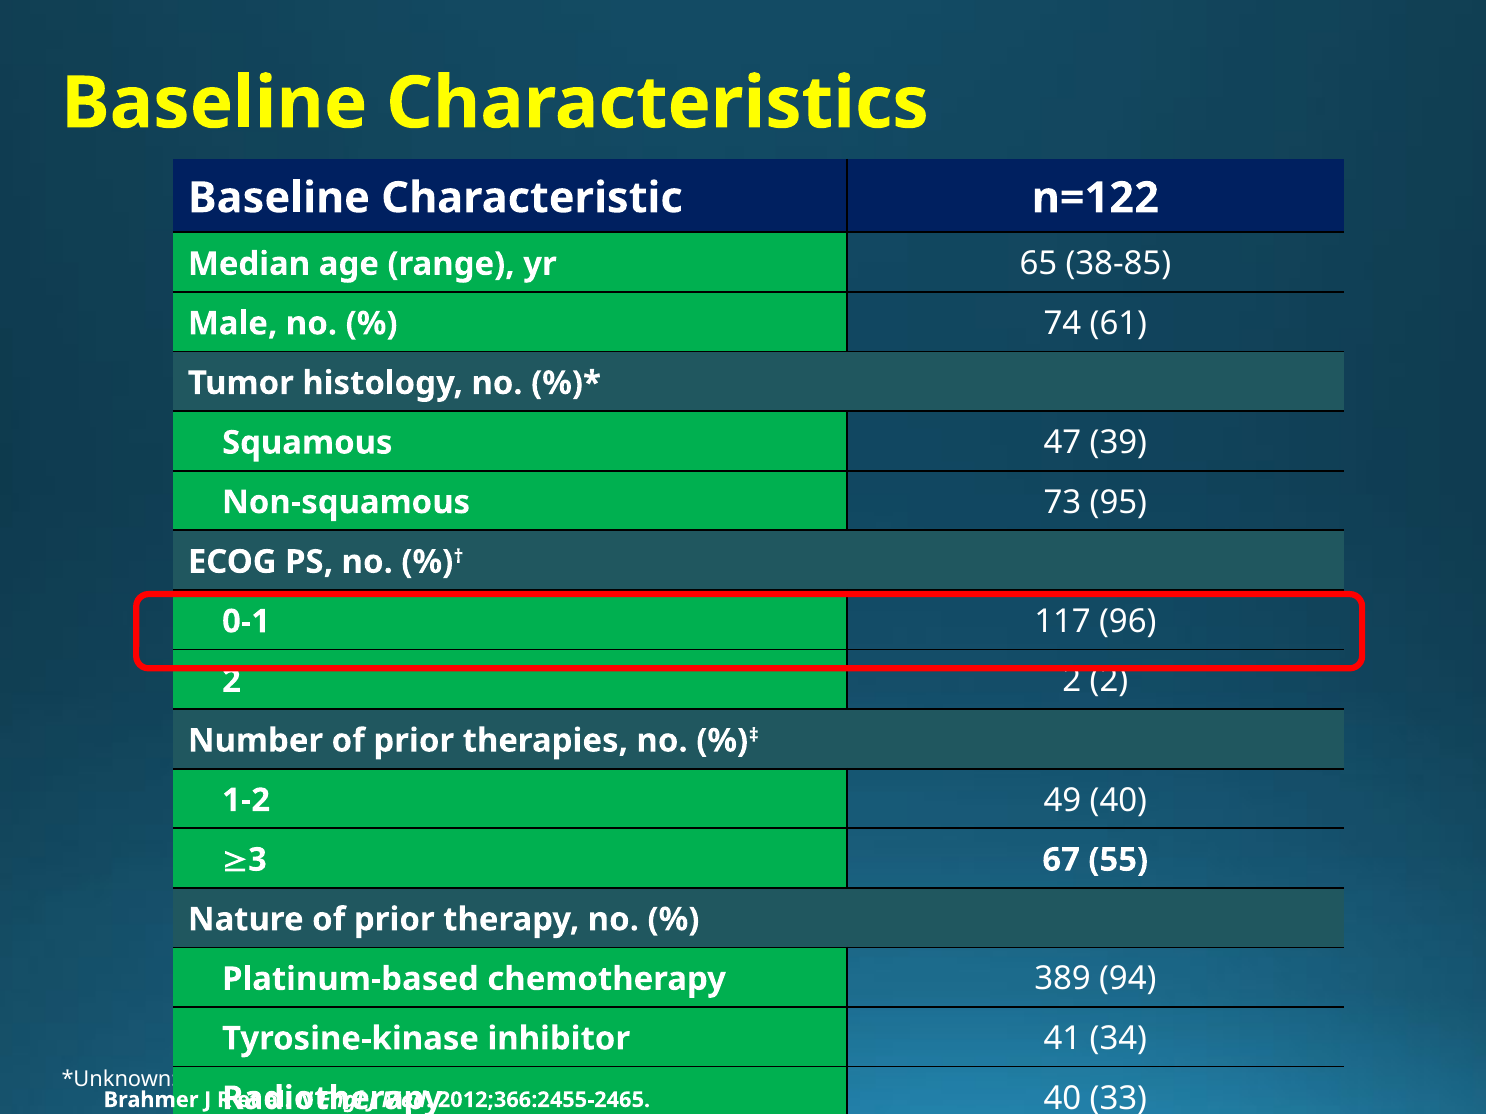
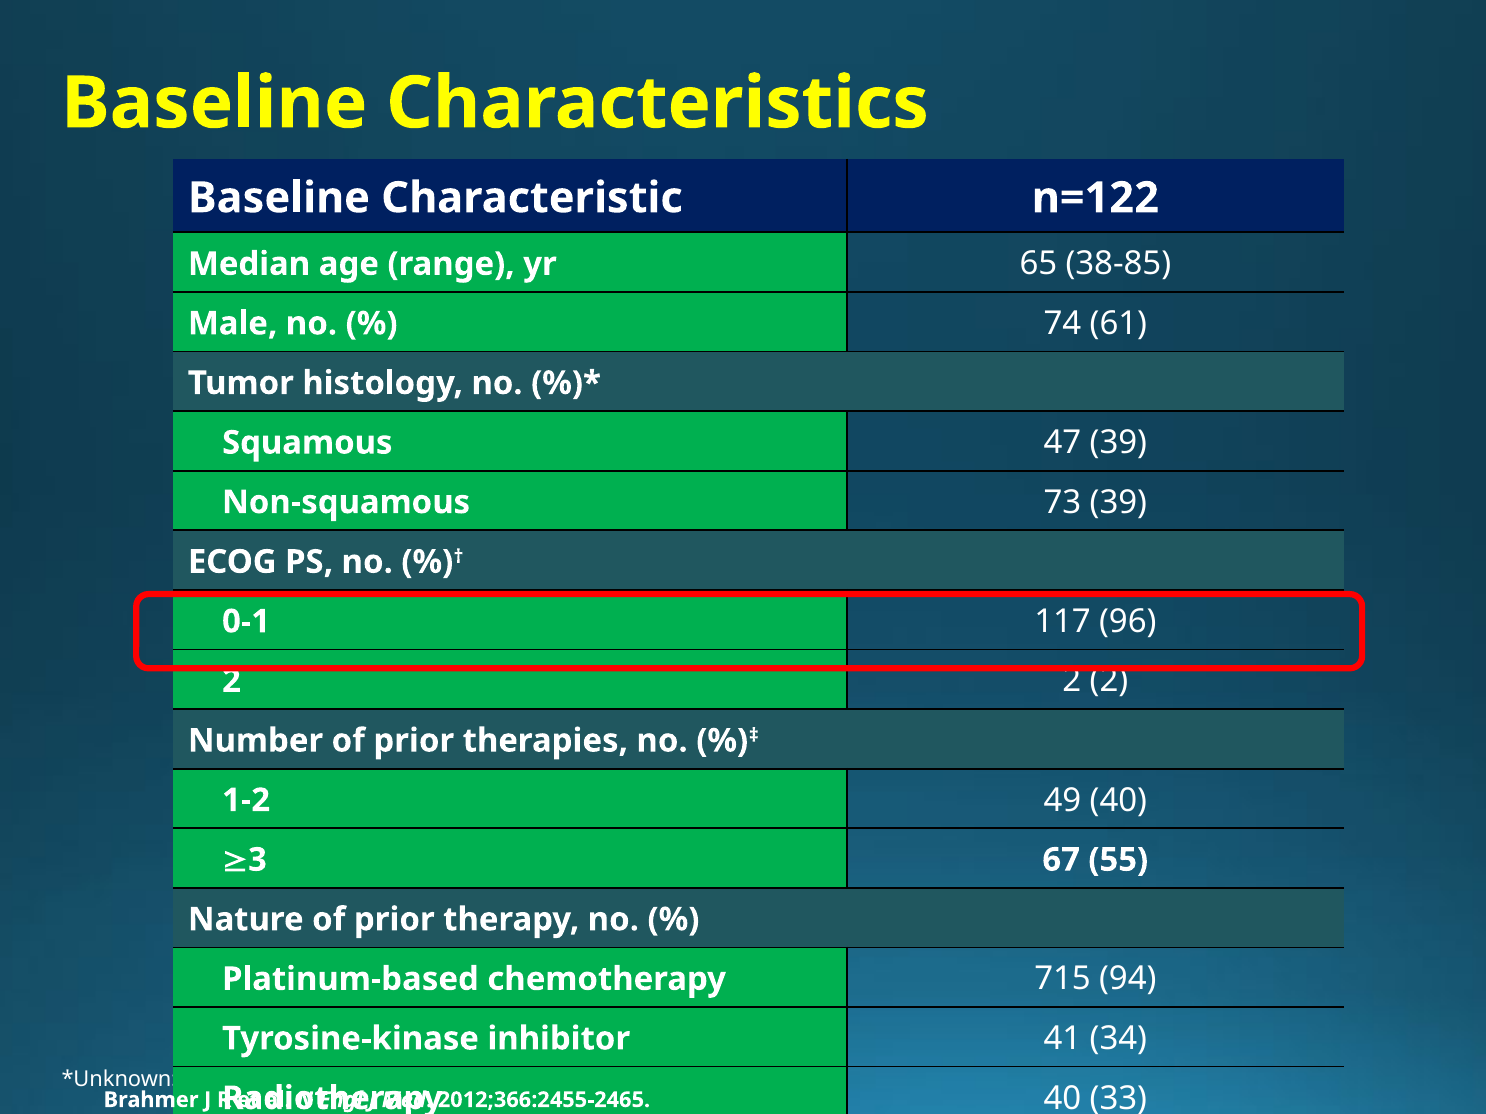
73 95: 95 -> 39
389: 389 -> 715
